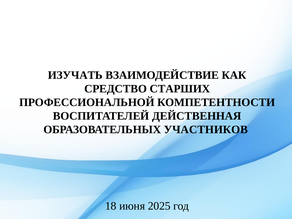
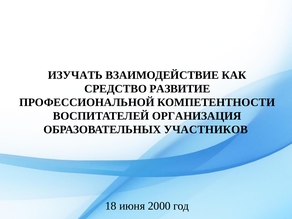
СТАРШИХ: СТАРШИХ -> РАЗВИТИЕ
ДЕЙСТВЕННАЯ: ДЕЙСТВЕННАЯ -> ОРГАНИЗАЦИЯ
2025: 2025 -> 2000
